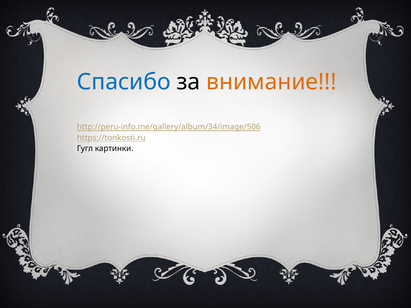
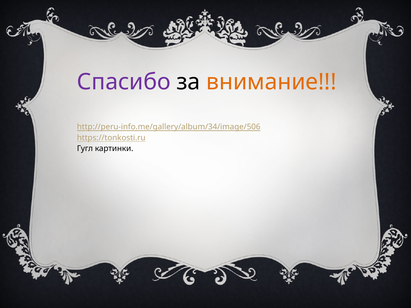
Спасибо colour: blue -> purple
